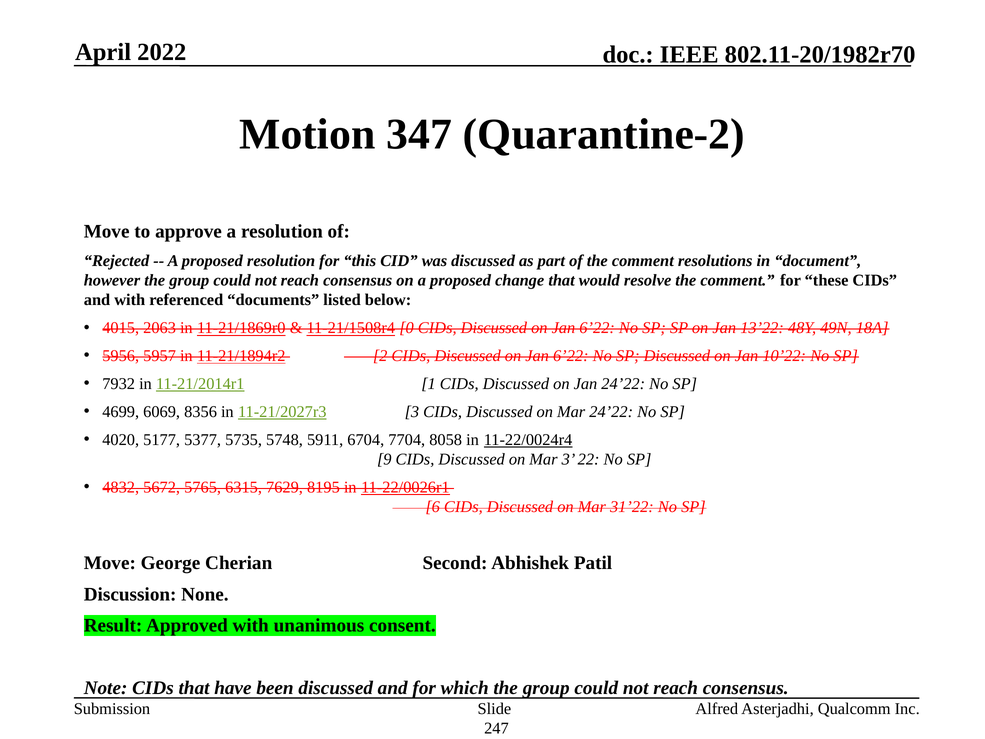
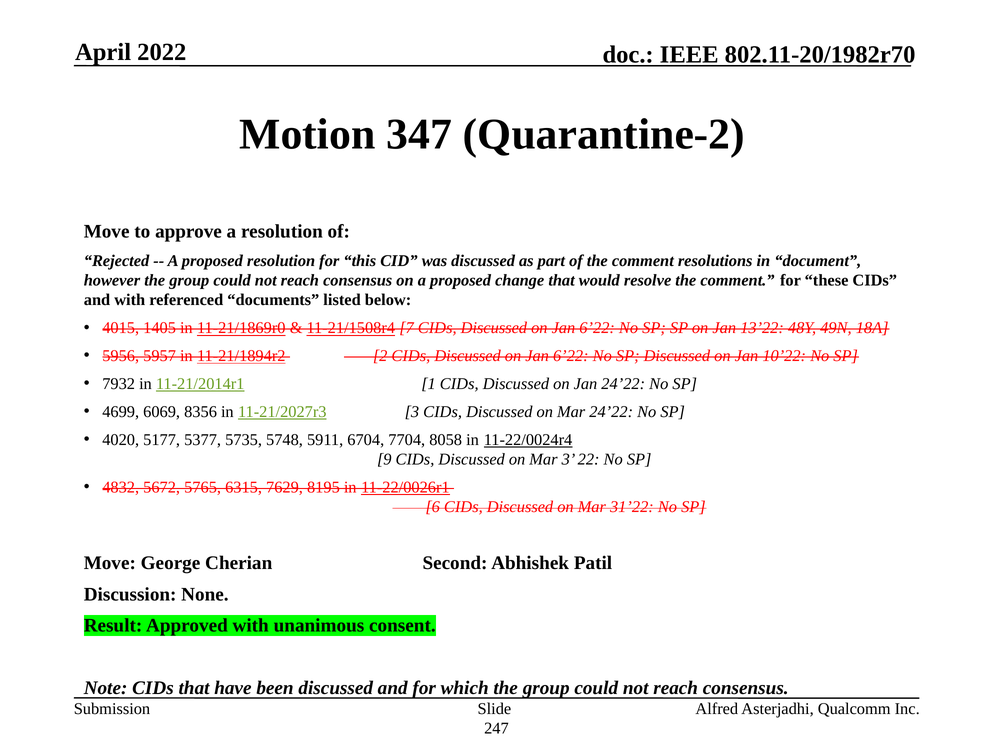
2063: 2063 -> 1405
0: 0 -> 7
